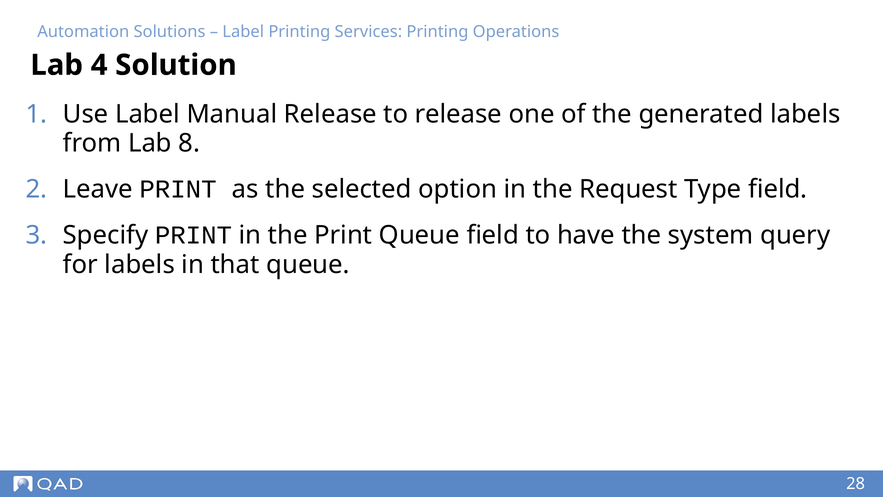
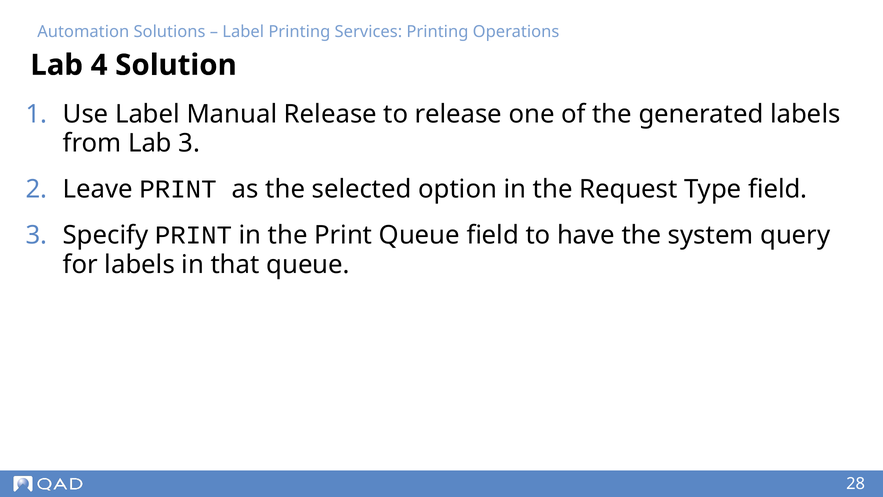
Lab 8: 8 -> 3
